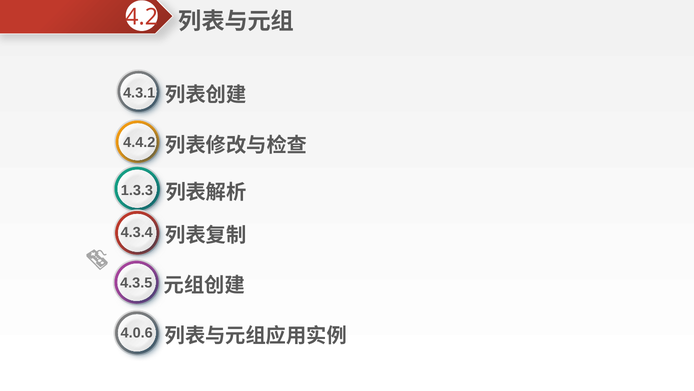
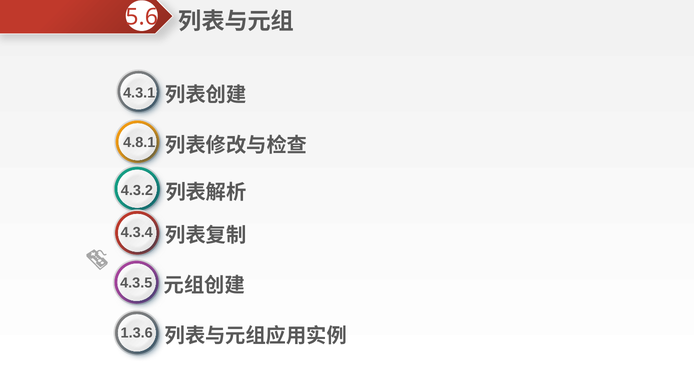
4.2: 4.2 -> 5.6
4.4.2: 4.4.2 -> 4.8.1
1.3.3: 1.3.3 -> 4.3.2
4.0.6: 4.0.6 -> 1.3.6
